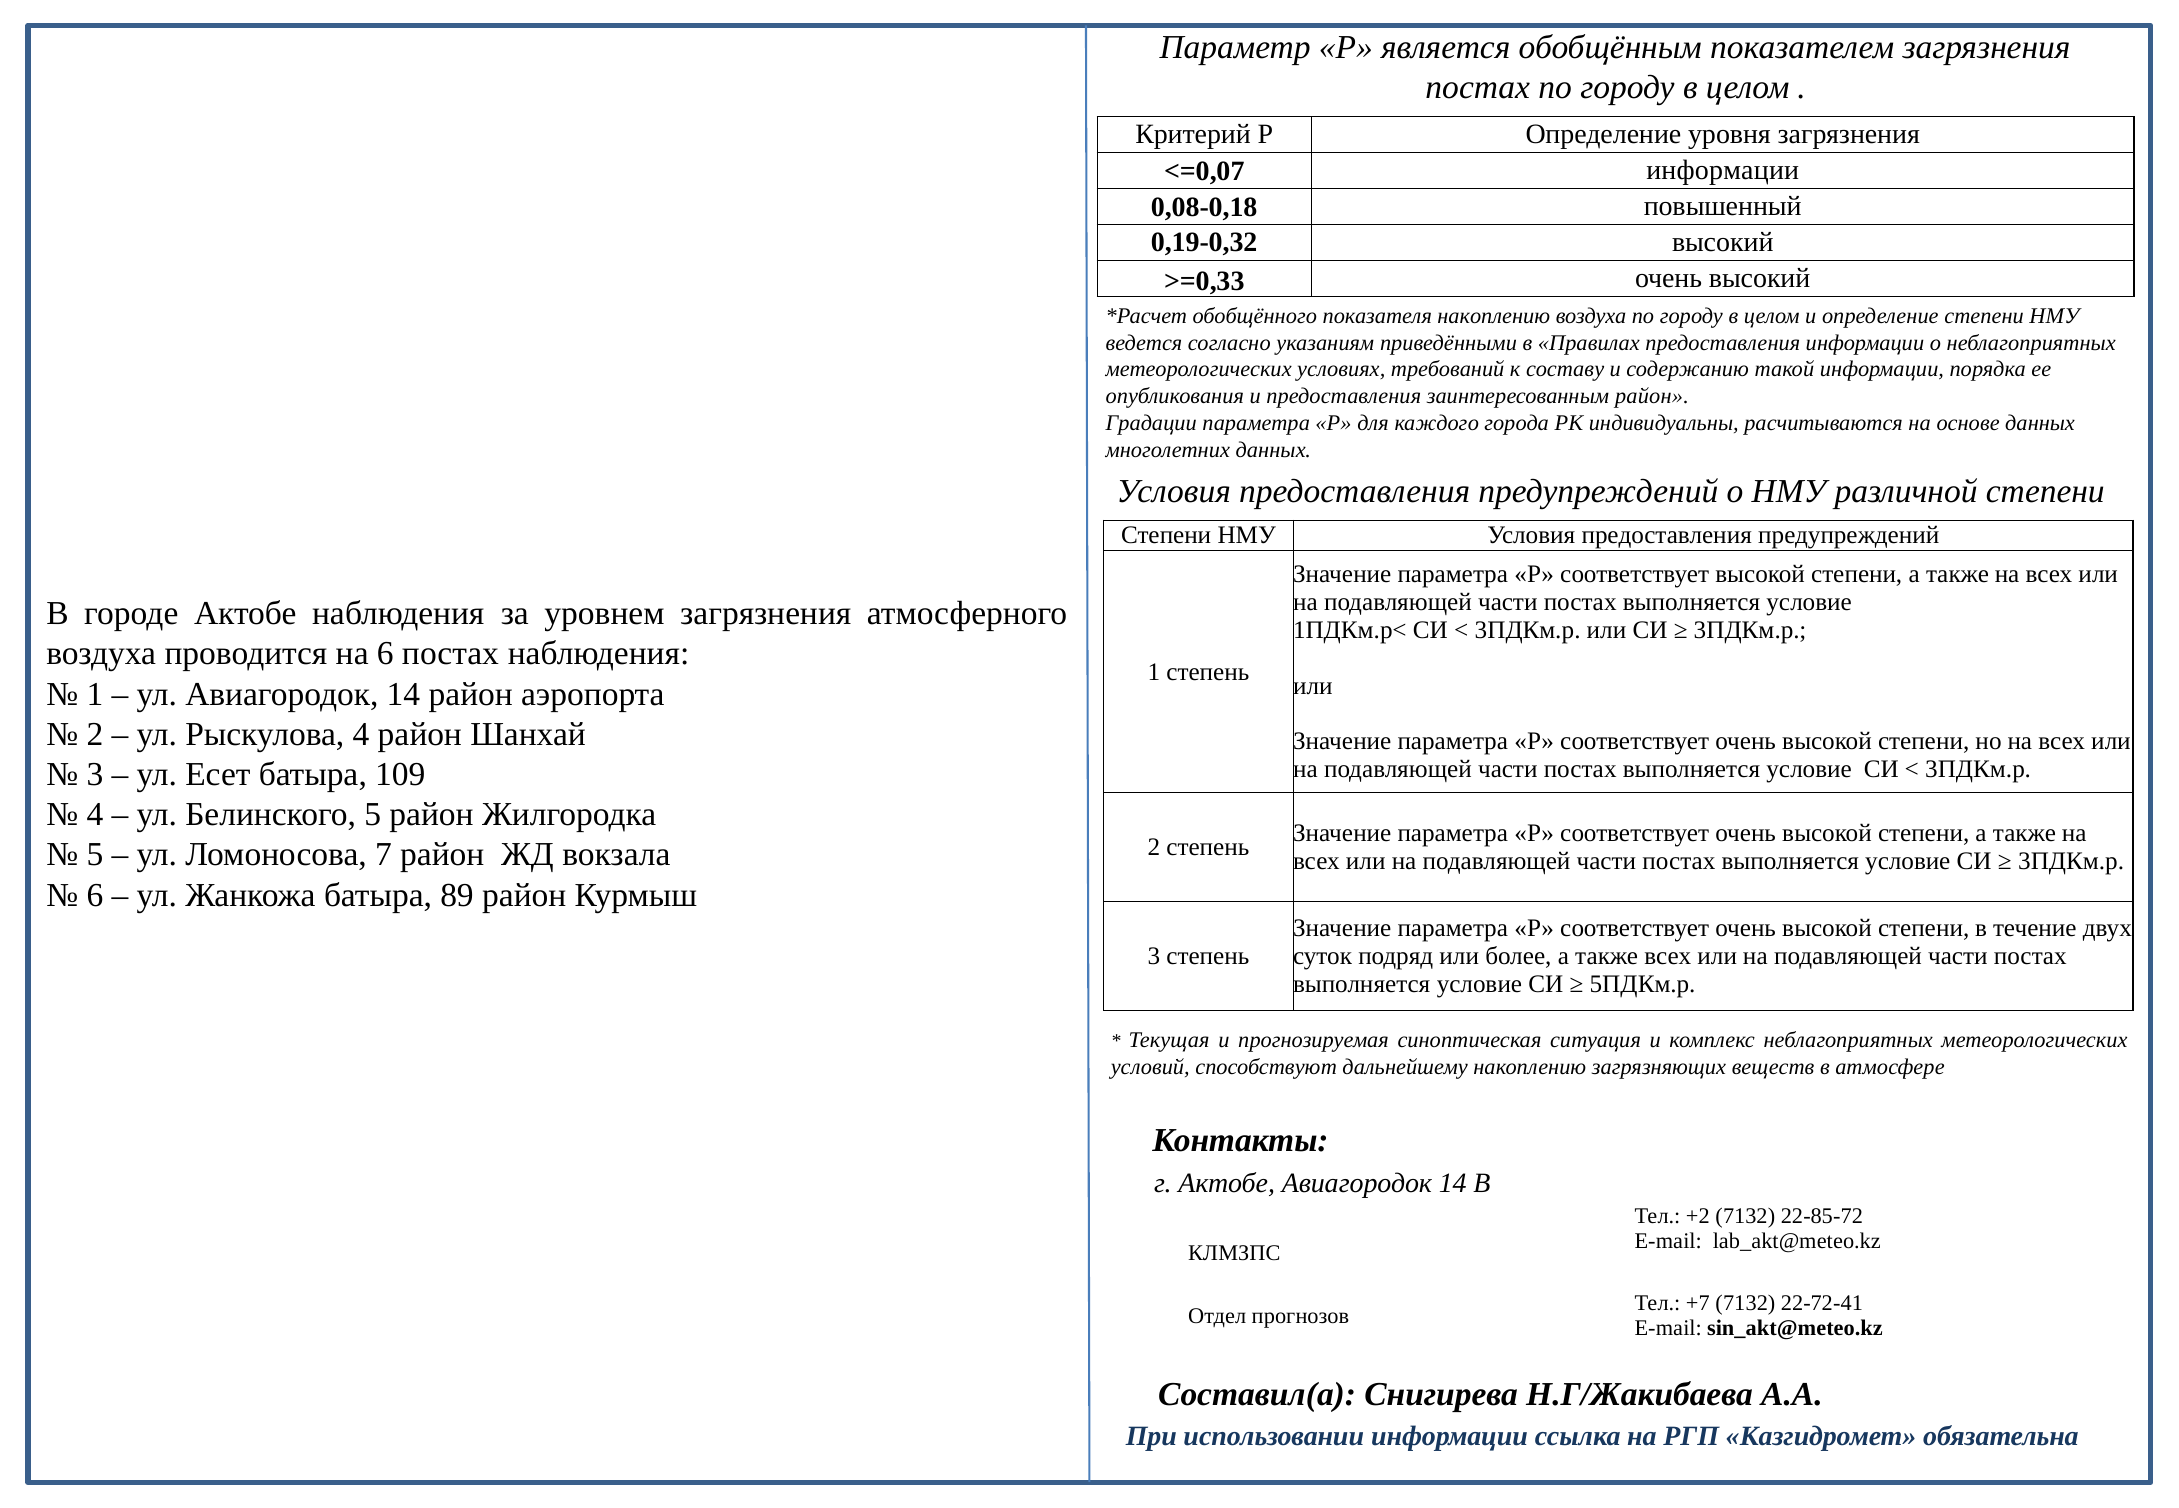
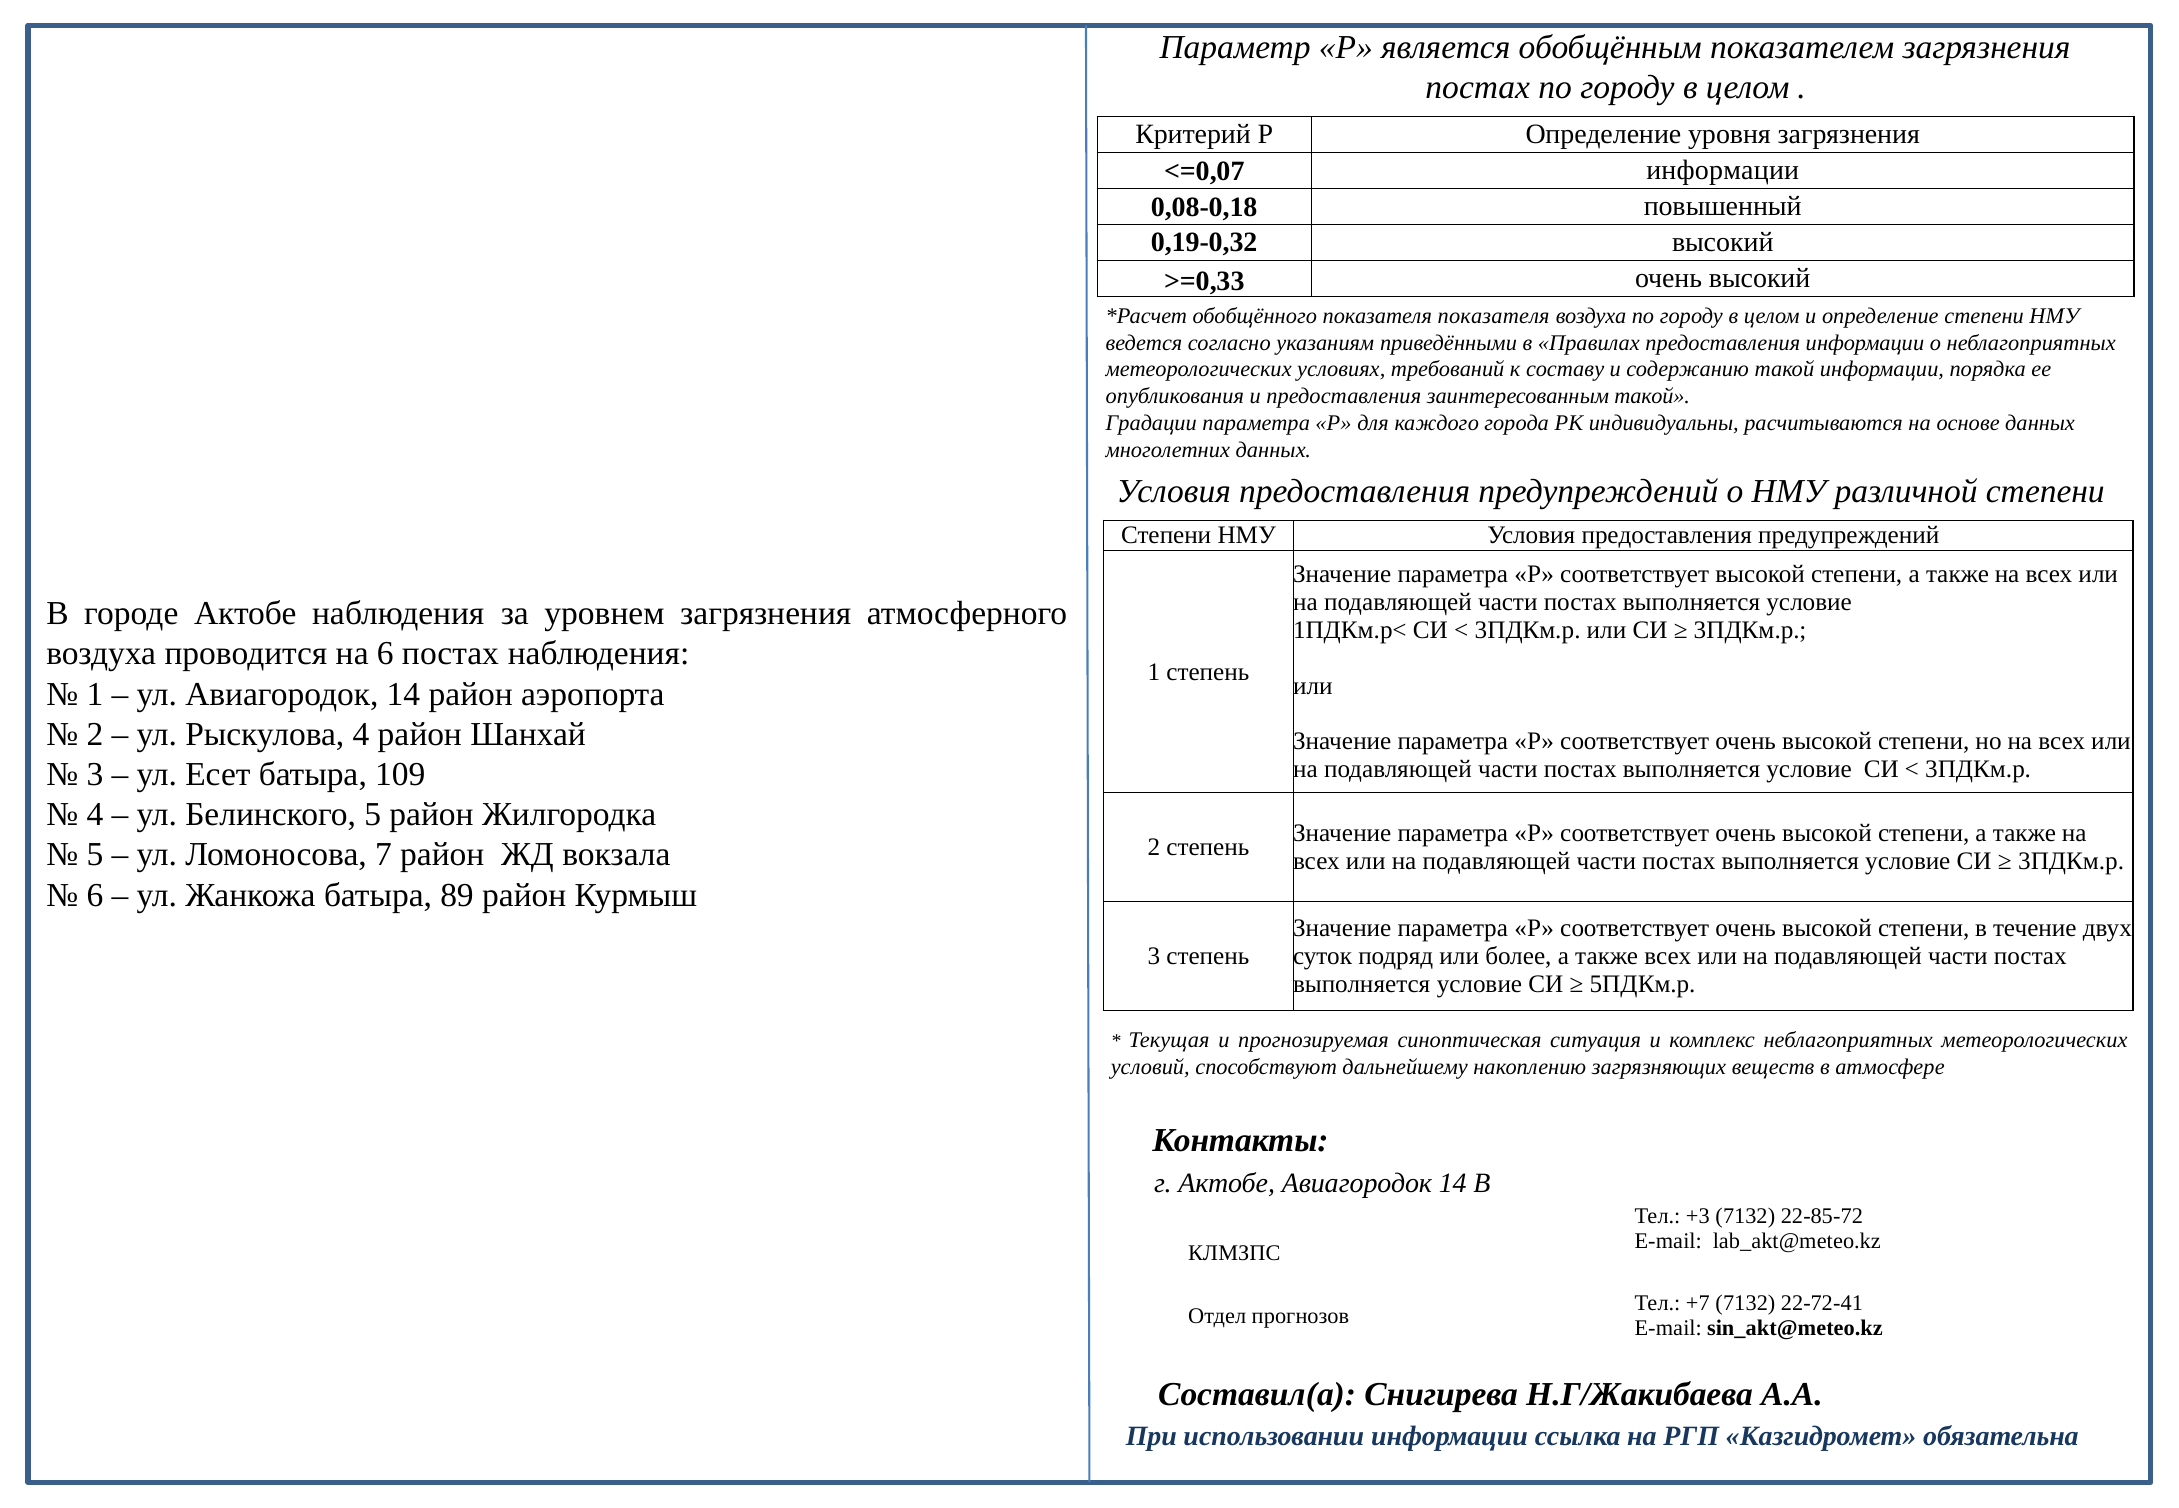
показателя накоплению: накоплению -> показателя
заинтересованным район: район -> такой
+2: +2 -> +3
